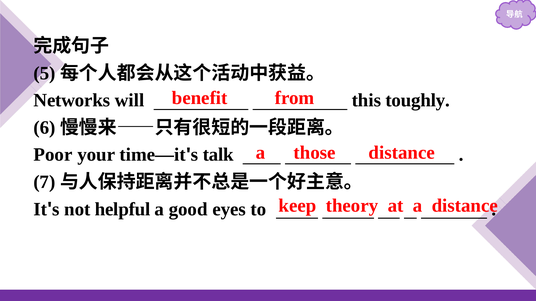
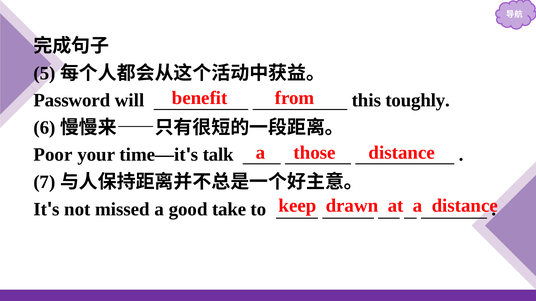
Networks: Networks -> Password
theory: theory -> drawn
helpful: helpful -> missed
eyes: eyes -> take
